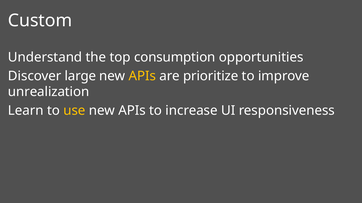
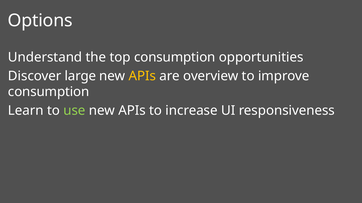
Custom: Custom -> Options
prioritize: prioritize -> overview
unrealization at (49, 92): unrealization -> consumption
use colour: yellow -> light green
